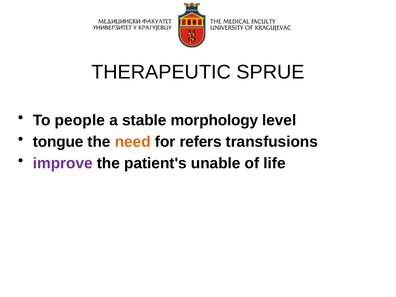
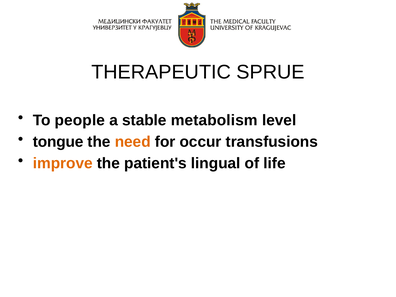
morphology: morphology -> metabolism
refers: refers -> occur
improve colour: purple -> orange
unable: unable -> lingual
